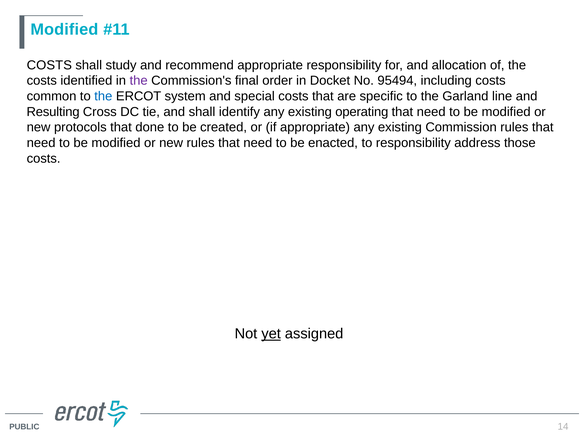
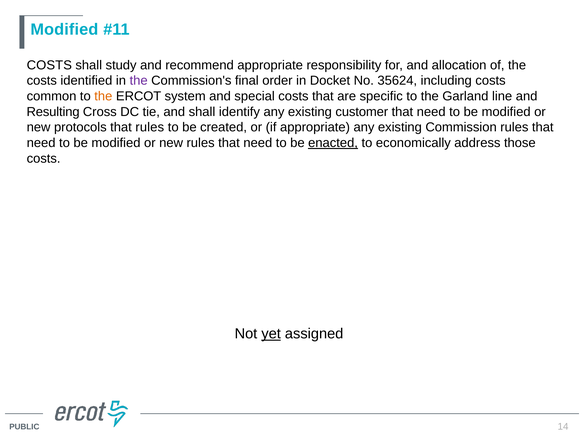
95494: 95494 -> 35624
the at (103, 96) colour: blue -> orange
operating: operating -> customer
that done: done -> rules
enacted underline: none -> present
to responsibility: responsibility -> economically
